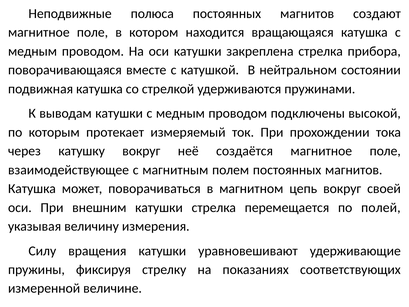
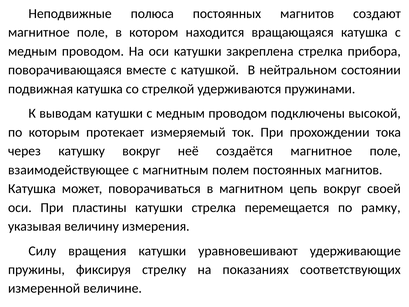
внешним: внешним -> пластины
полей: полей -> рамку
